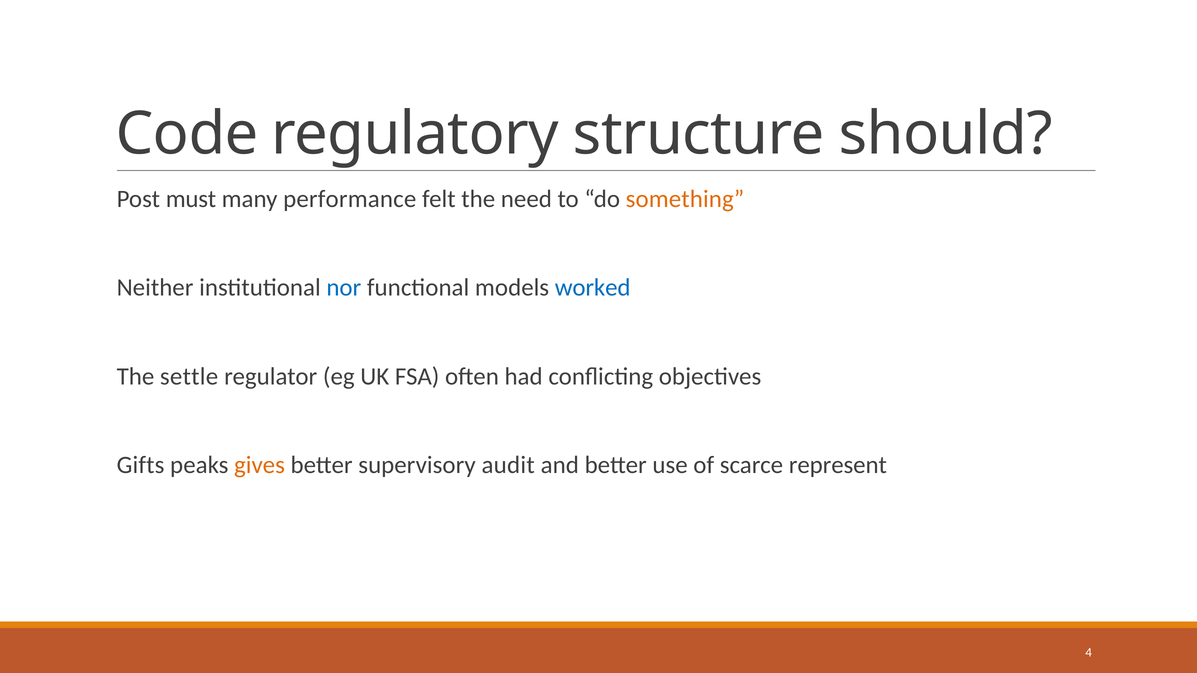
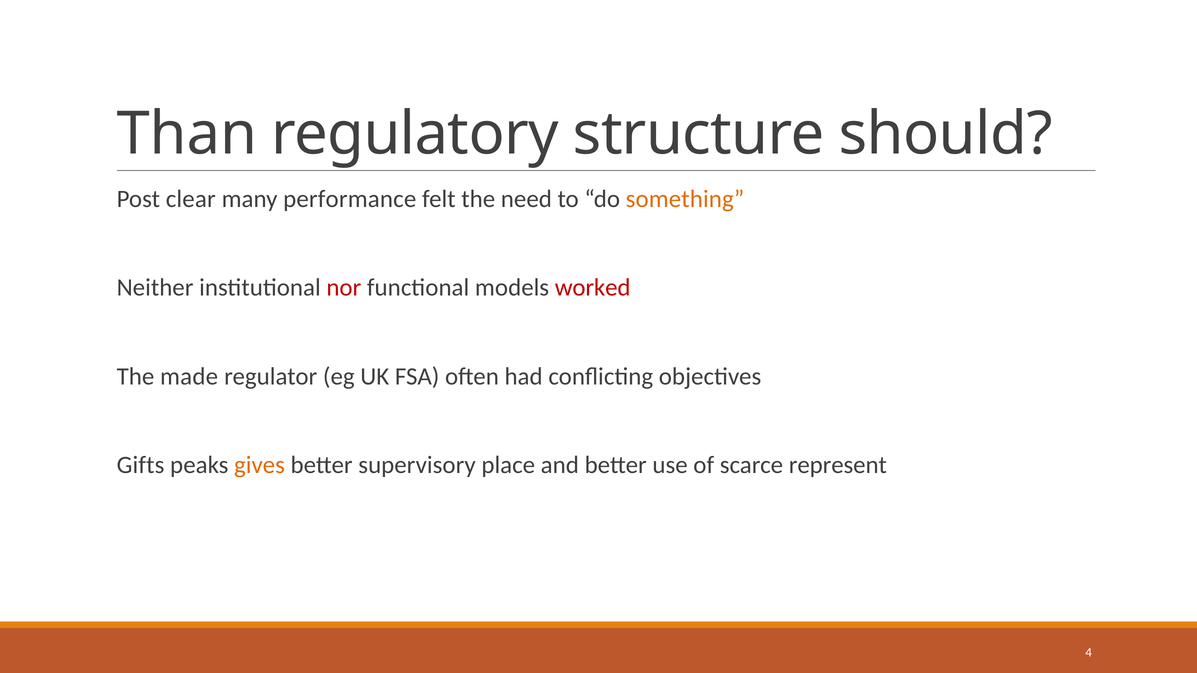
Code: Code -> Than
must: must -> clear
nor colour: blue -> red
worked colour: blue -> red
settle: settle -> made
audit: audit -> place
